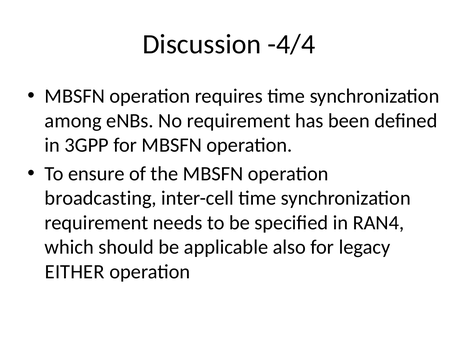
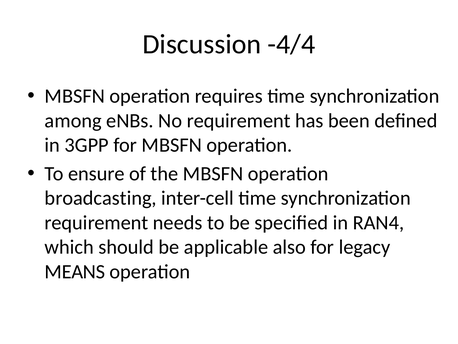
EITHER: EITHER -> MEANS
